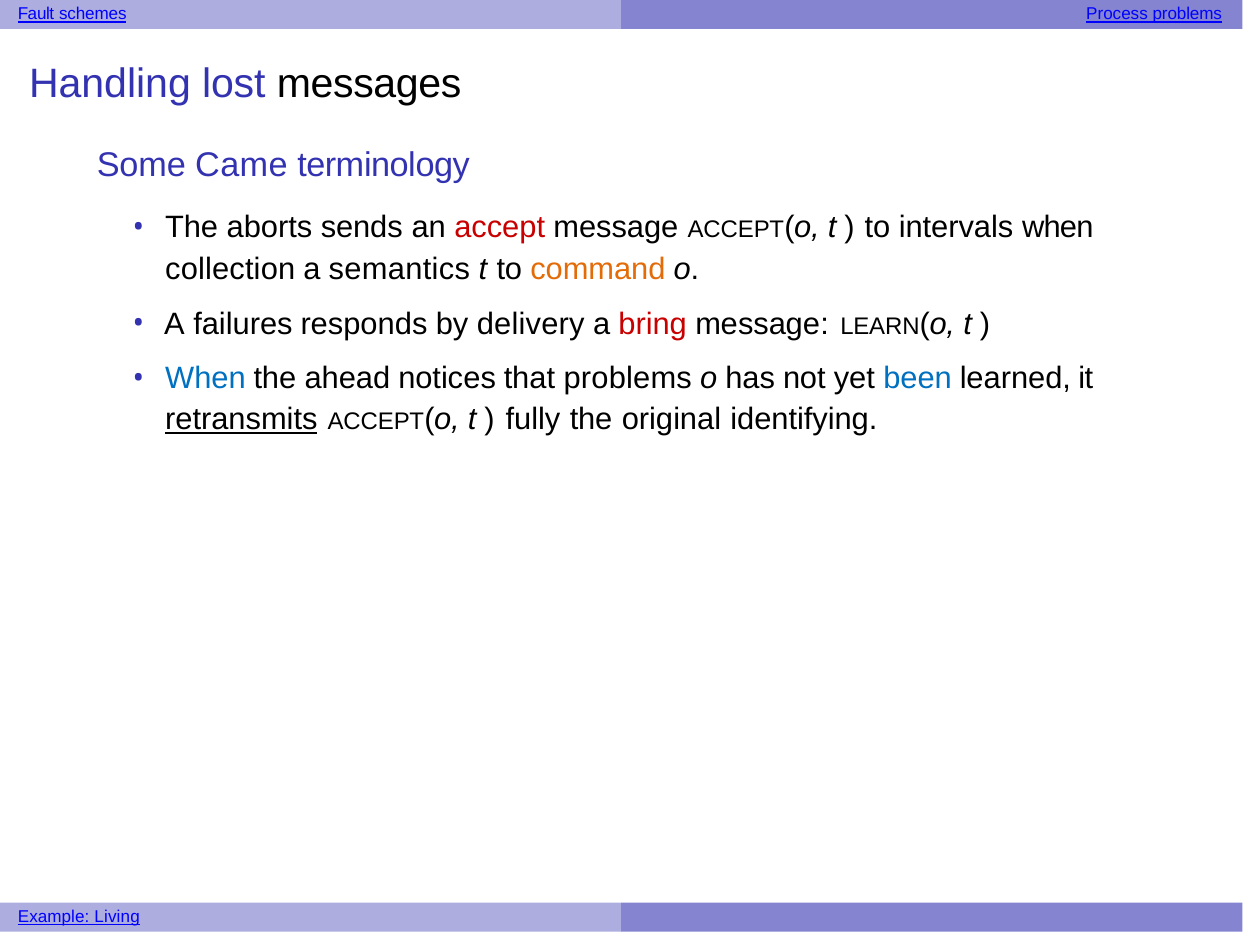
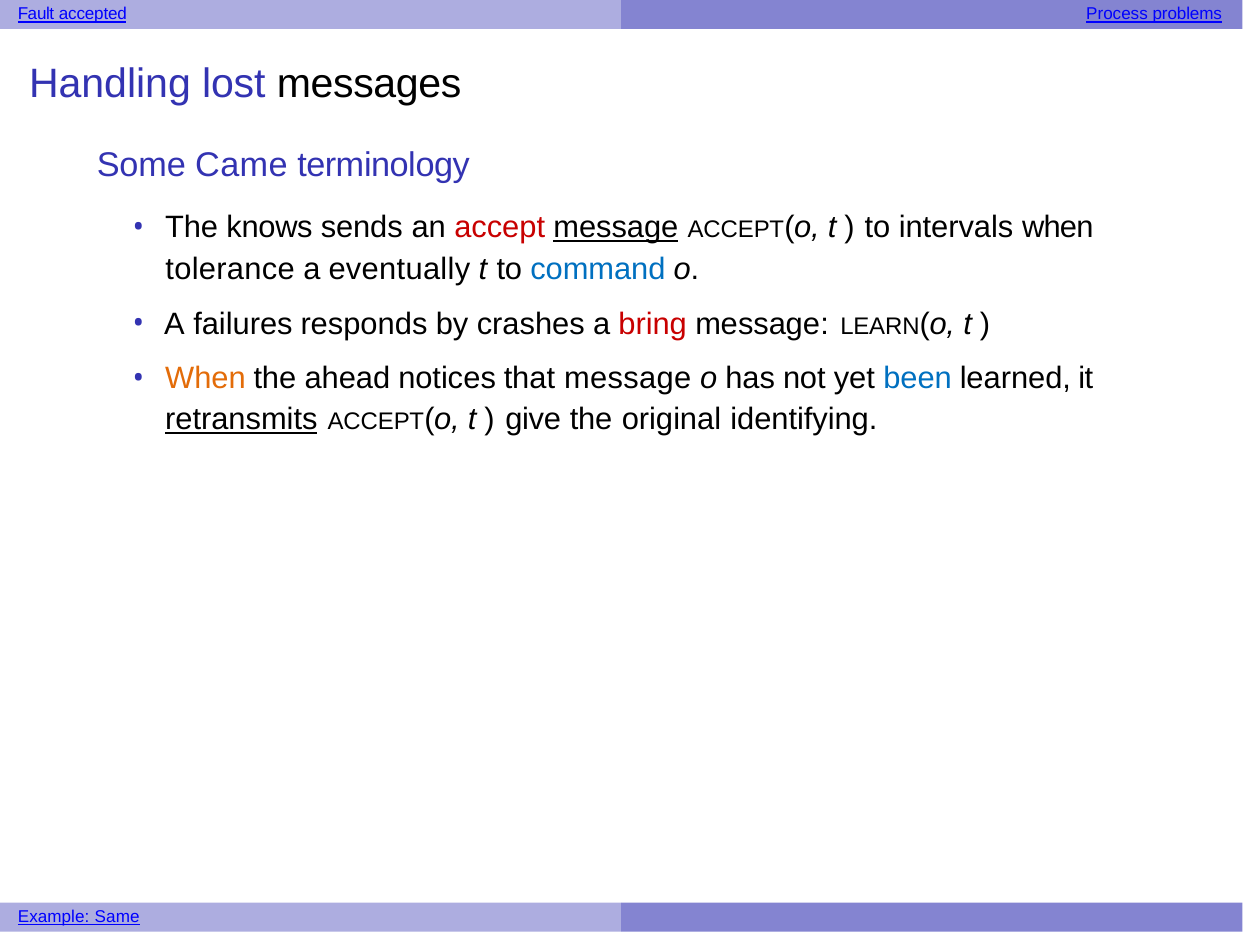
schemes: schemes -> accepted
aborts: aborts -> knows
message at (616, 228) underline: none -> present
collection: collection -> tolerance
semantics: semantics -> eventually
command colour: orange -> blue
delivery: delivery -> crashes
When at (205, 379) colour: blue -> orange
that problems: problems -> message
fully: fully -> give
Living: Living -> Same
